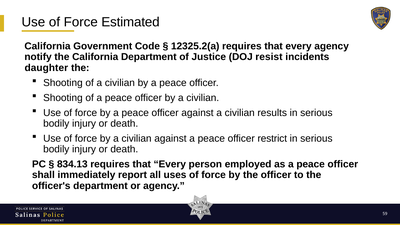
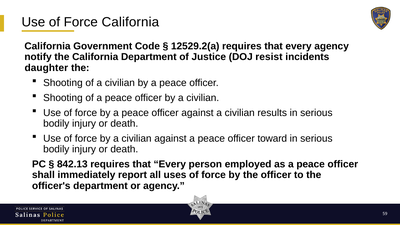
Force Estimated: Estimated -> California
12325.2(a: 12325.2(a -> 12529.2(a
restrict: restrict -> toward
834.13: 834.13 -> 842.13
